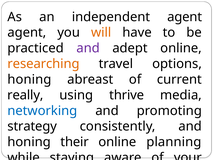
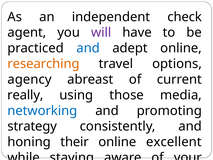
independent agent: agent -> check
will colour: orange -> purple
and at (88, 48) colour: purple -> blue
honing at (29, 79): honing -> agency
thrive: thrive -> those
planning: planning -> excellent
